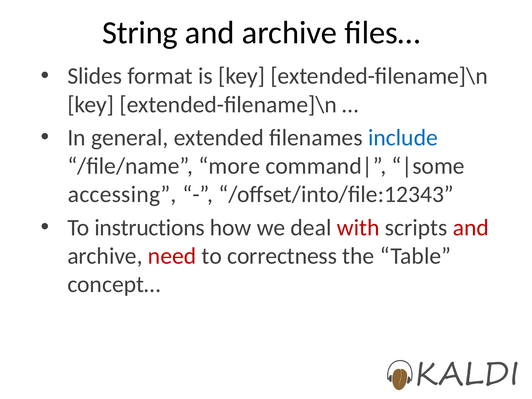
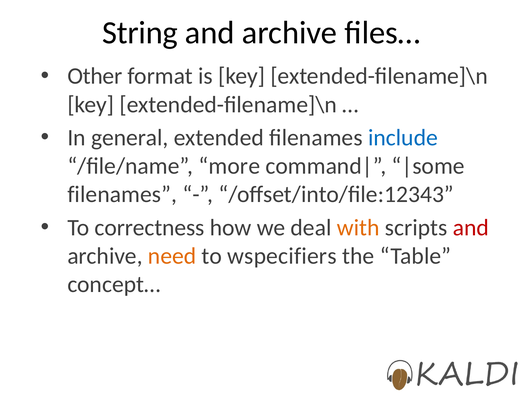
Slides: Slides -> Other
accessing at (122, 195): accessing -> filenames
instructions: instructions -> correctness
with colour: red -> orange
need colour: red -> orange
correctness: correctness -> wspecifiers
